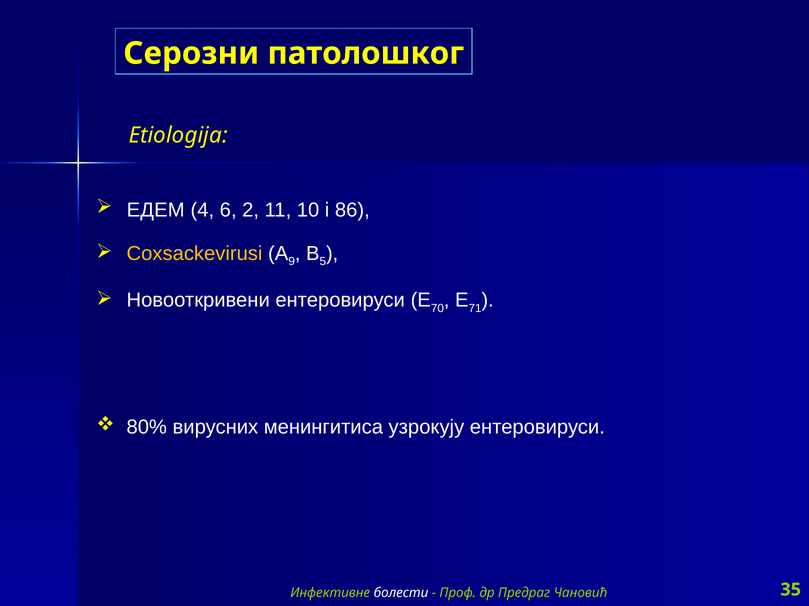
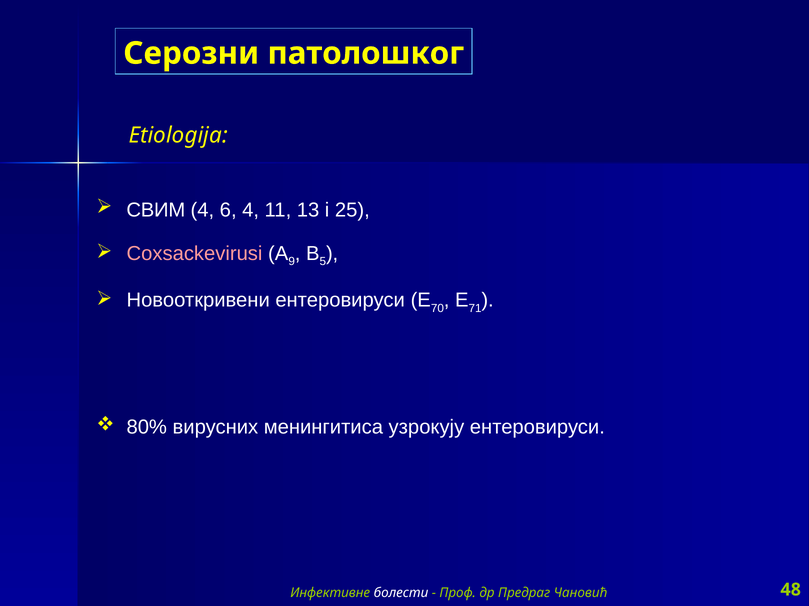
ЕДЕМ: ЕДЕМ -> СВИМ
6 2: 2 -> 4
10: 10 -> 13
86: 86 -> 25
Coxsackevirusi colour: yellow -> pink
35: 35 -> 48
